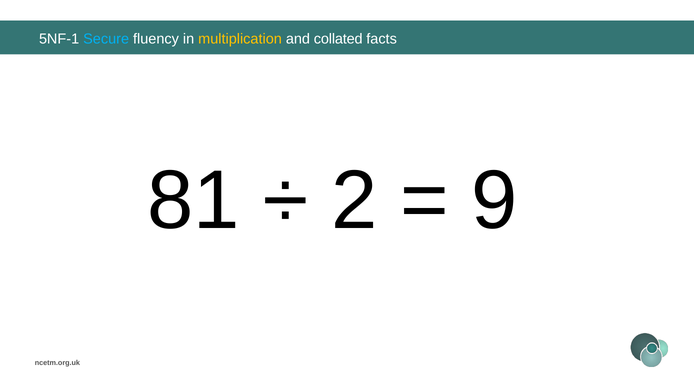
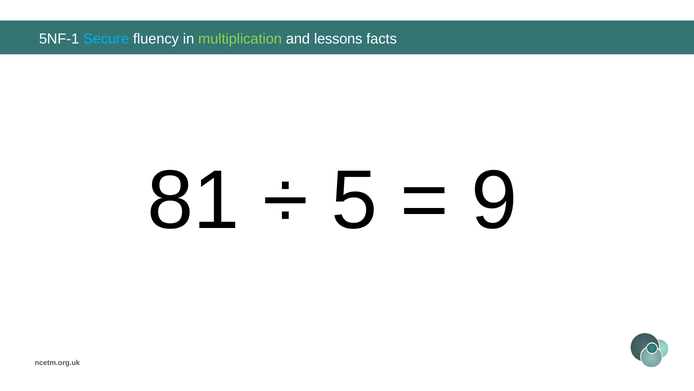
multiplication colour: yellow -> light green
collated: collated -> lessons
2: 2 -> 5
